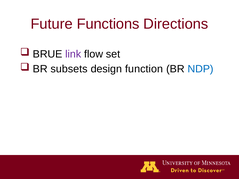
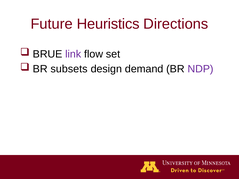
Functions: Functions -> Heuristics
function: function -> demand
NDP colour: blue -> purple
